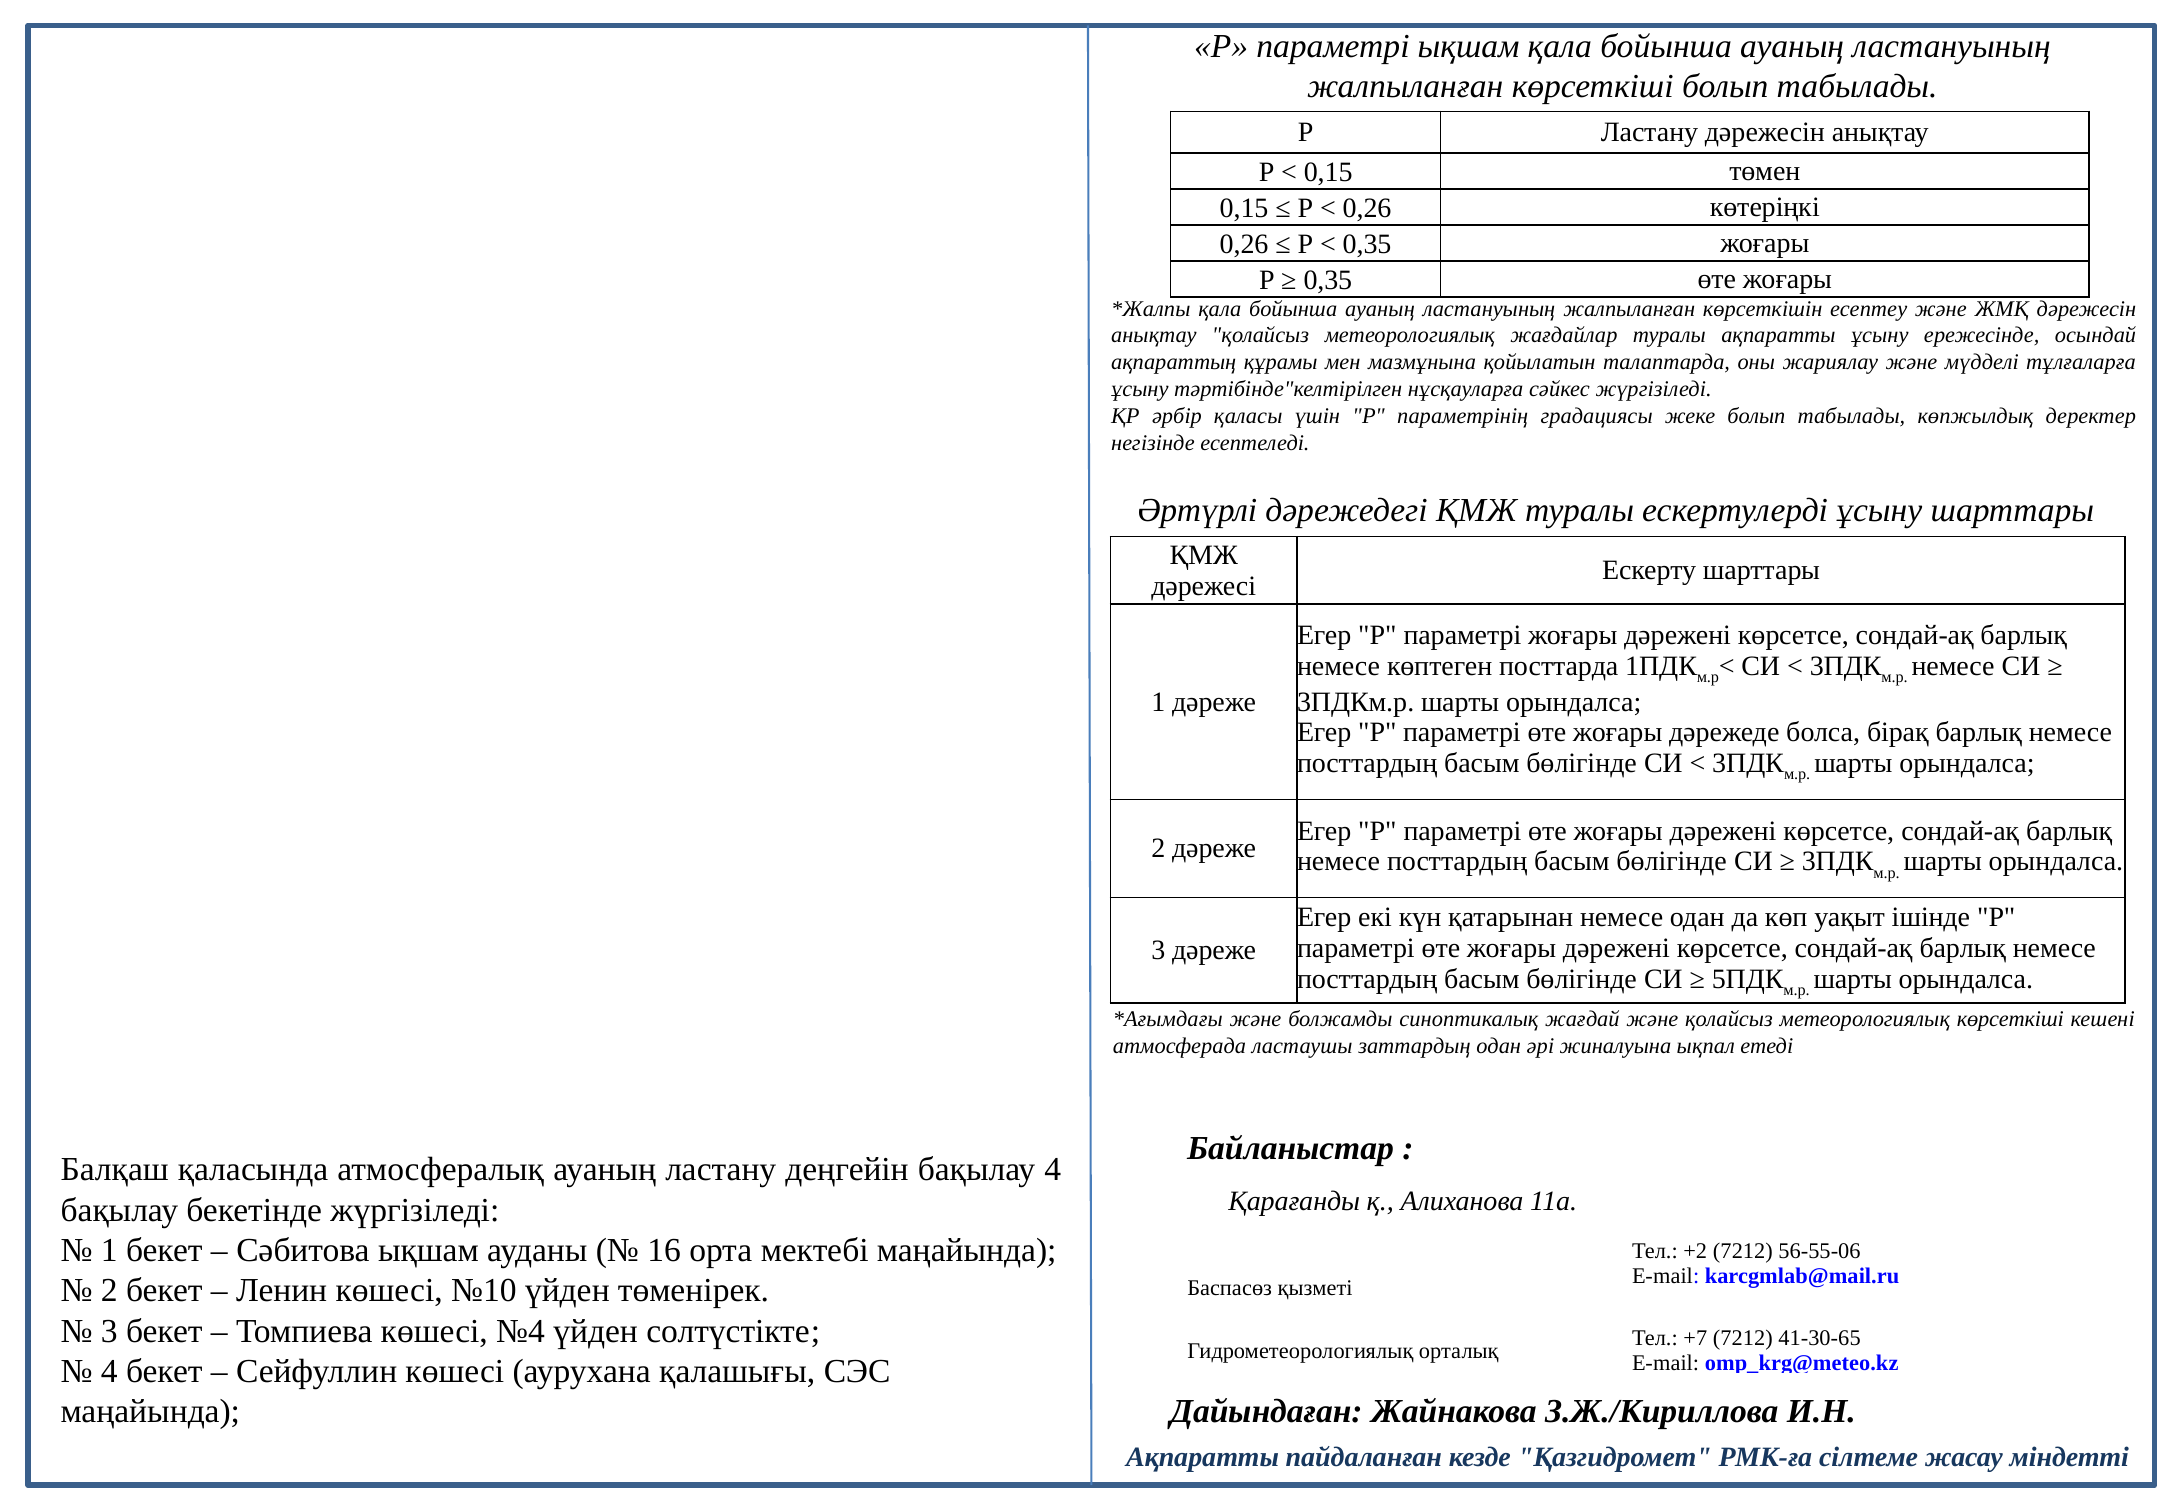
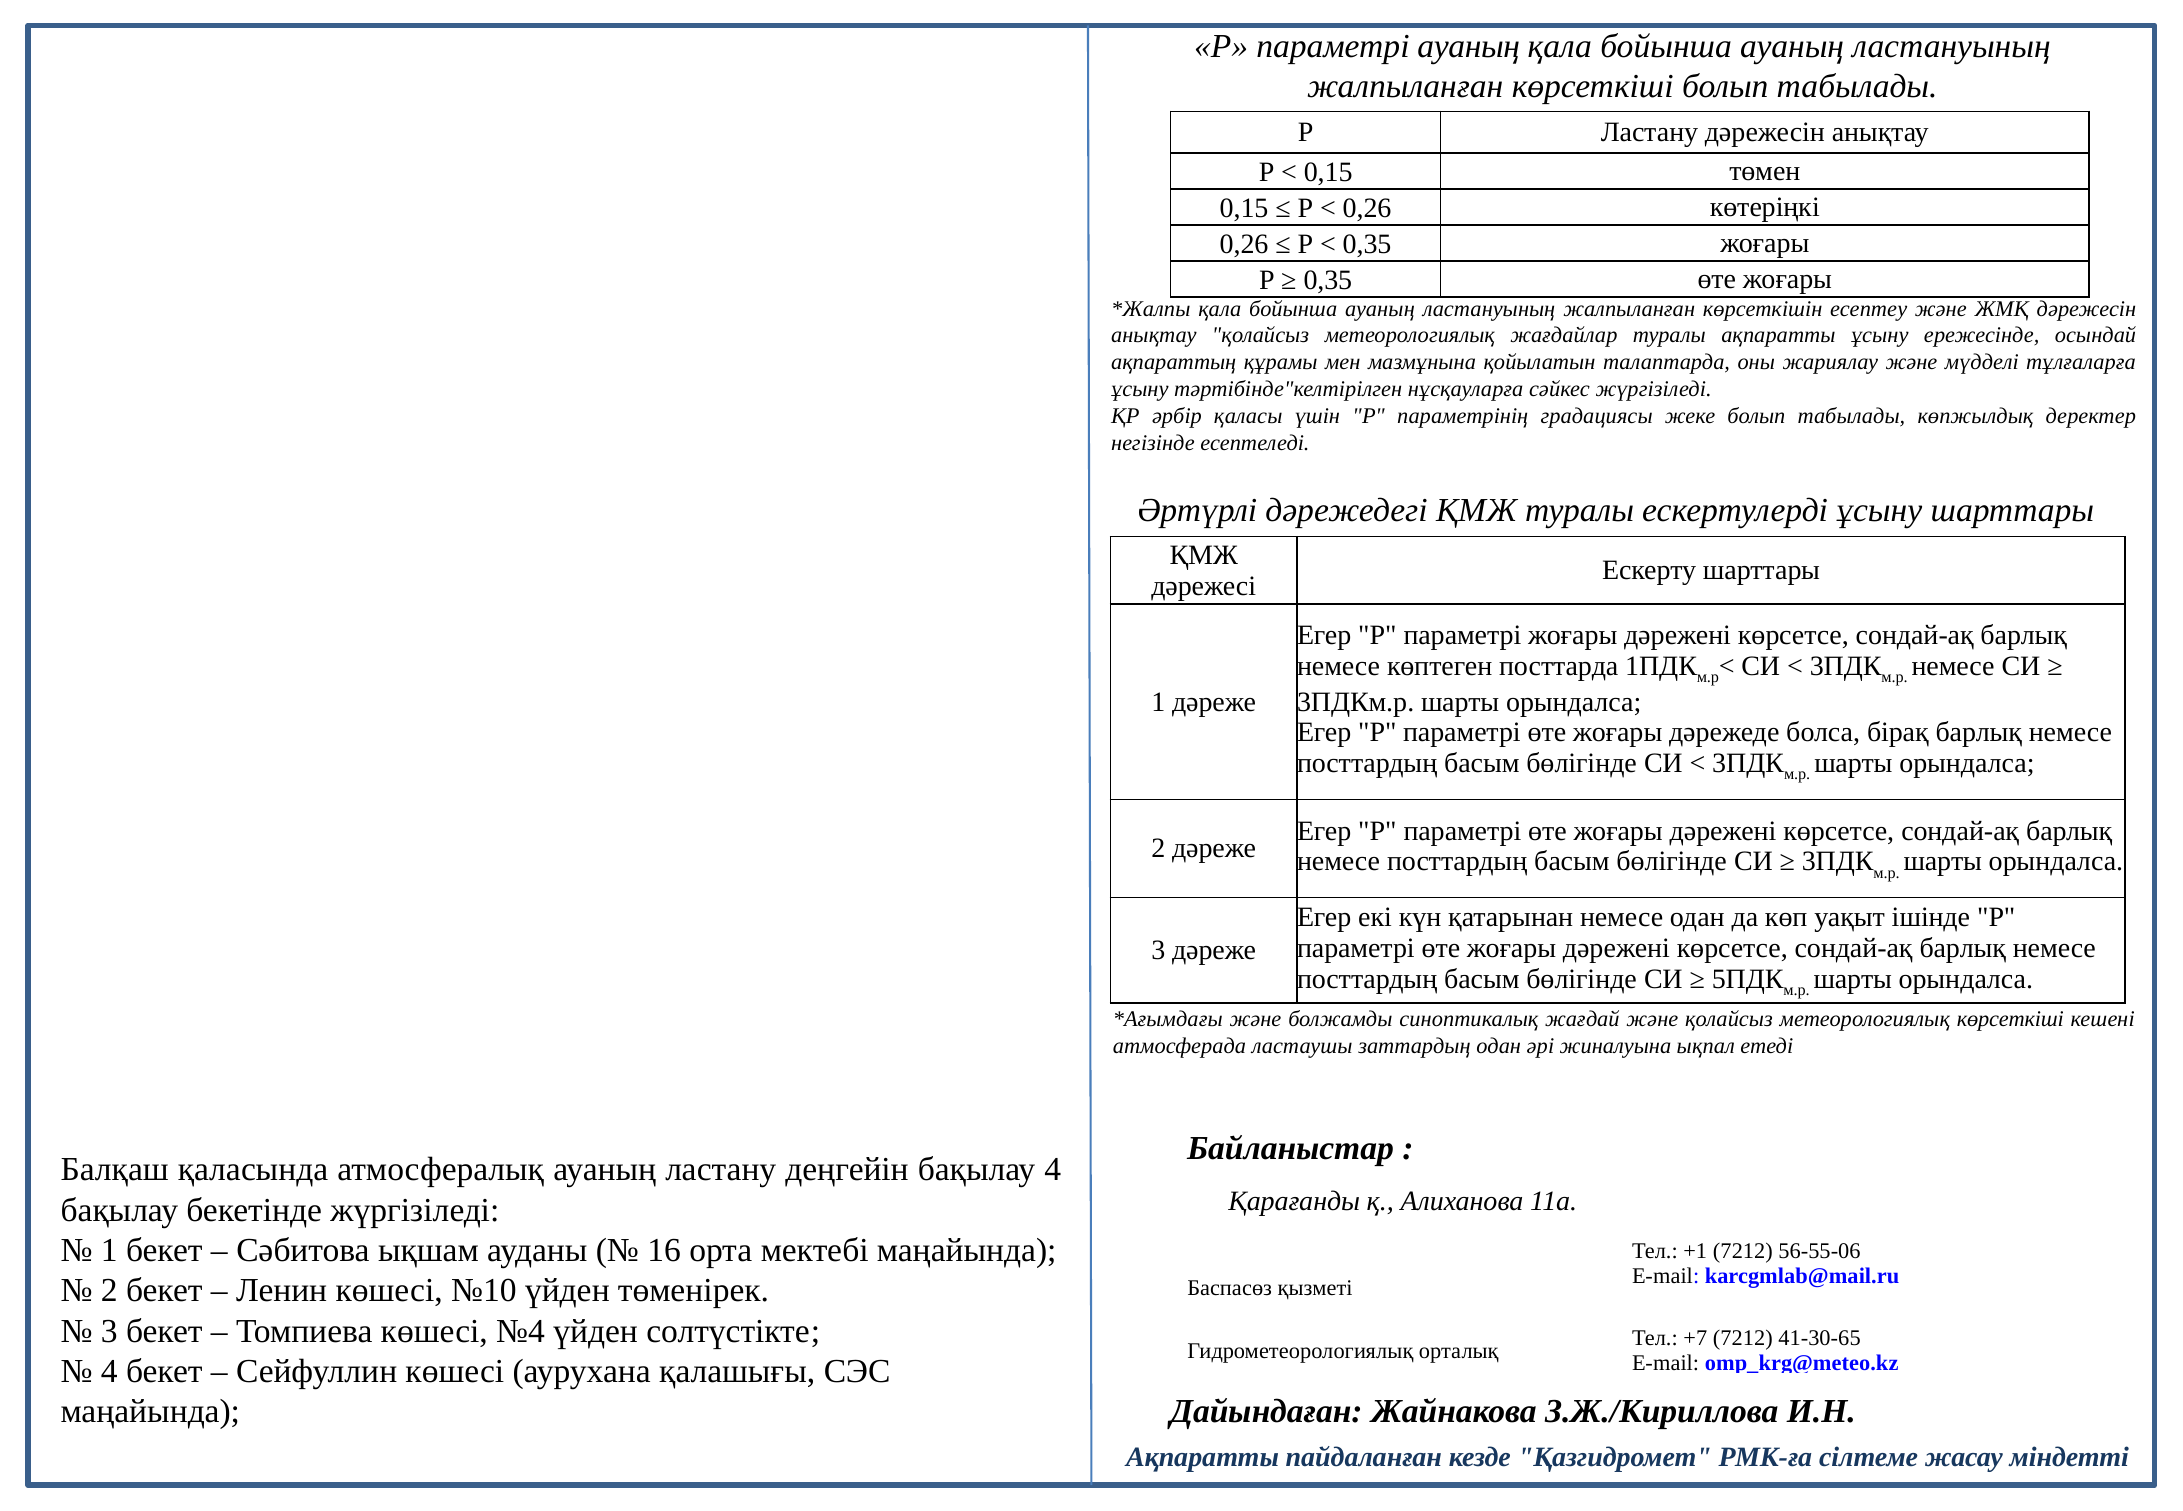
параметрі ықшам: ықшам -> ауаның
+2: +2 -> +1
